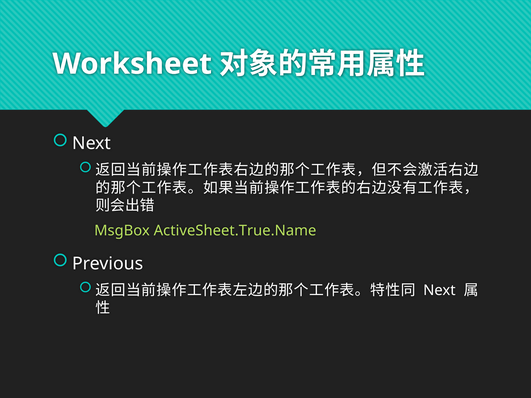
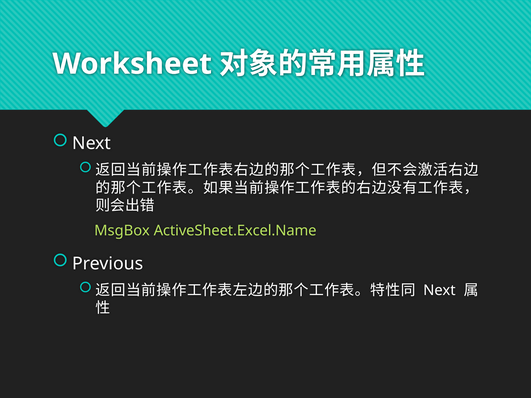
ActiveSheet.True.Name: ActiveSheet.True.Name -> ActiveSheet.Excel.Name
